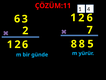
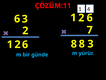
5: 5 -> 3
